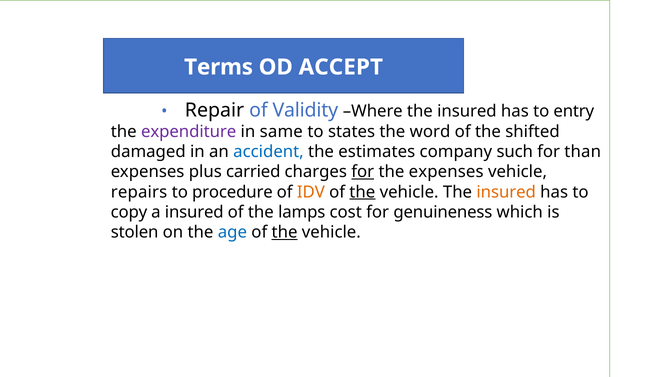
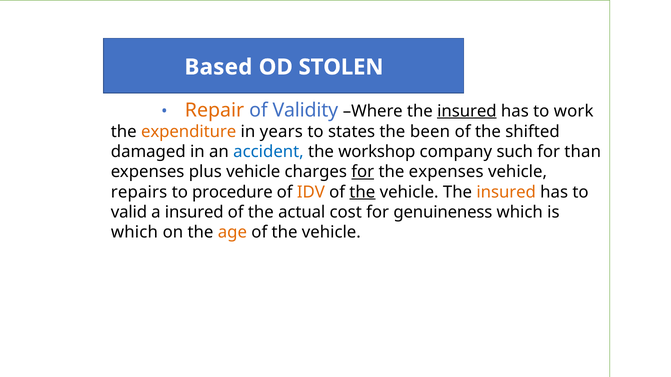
Terms: Terms -> Based
ACCEPT: ACCEPT -> STOLEN
Repair colour: black -> orange
insured at (467, 111) underline: none -> present
entry: entry -> work
expenditure colour: purple -> orange
same: same -> years
word: word -> been
estimates: estimates -> workshop
plus carried: carried -> vehicle
copy: copy -> valid
lamps: lamps -> actual
stolen at (135, 232): stolen -> which
age colour: blue -> orange
the at (285, 232) underline: present -> none
